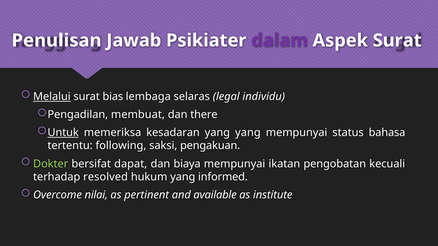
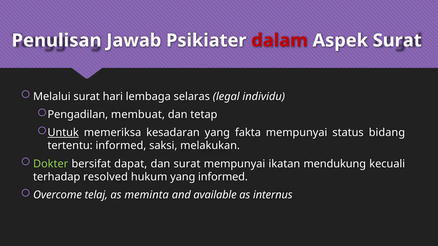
dalam colour: purple -> red
Melalui underline: present -> none
bias: bias -> hari
there: there -> tetap
yang yang: yang -> fakta
bahasa: bahasa -> bidang
tertentu following: following -> informed
pengakuan: pengakuan -> melakukan
dan biaya: biaya -> surat
pengobatan: pengobatan -> mendukung
nilai: nilai -> telaj
pertinent: pertinent -> meminta
institute: institute -> internus
